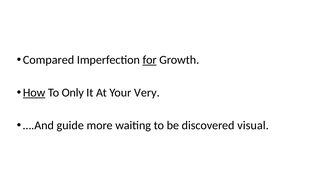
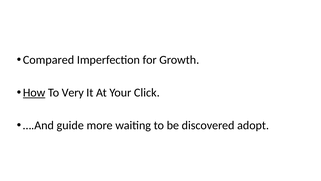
for underline: present -> none
Only: Only -> Very
Very: Very -> Click
visual: visual -> adopt
